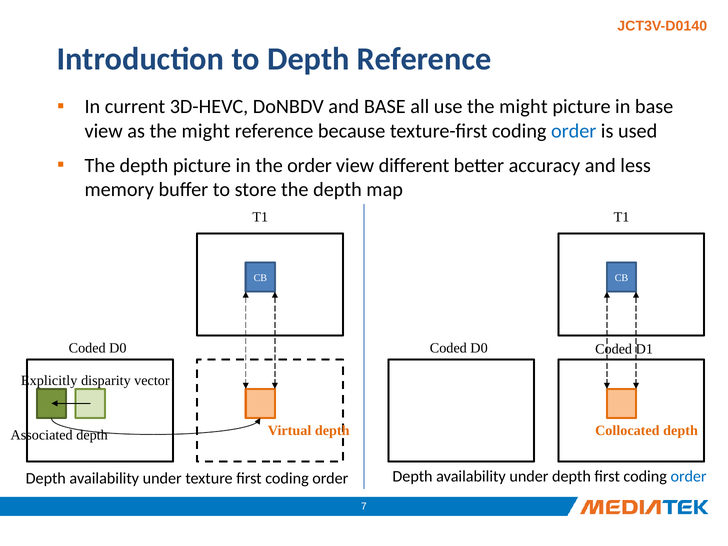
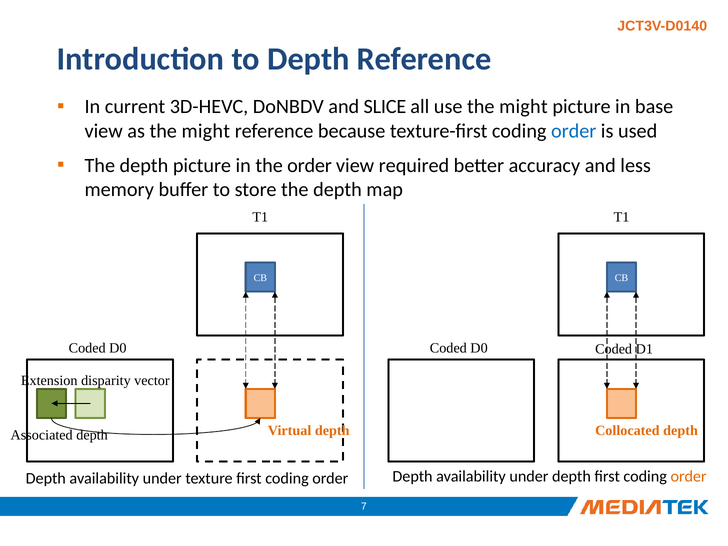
and BASE: BASE -> SLICE
different: different -> required
Explicitly: Explicitly -> Extension
order at (689, 477) colour: blue -> orange
